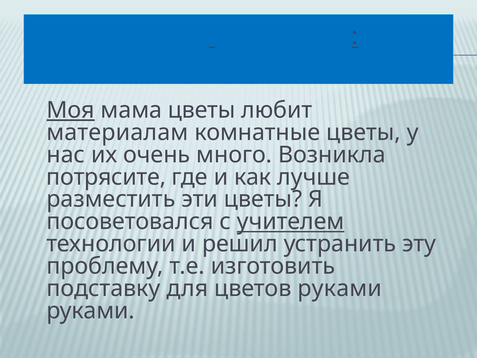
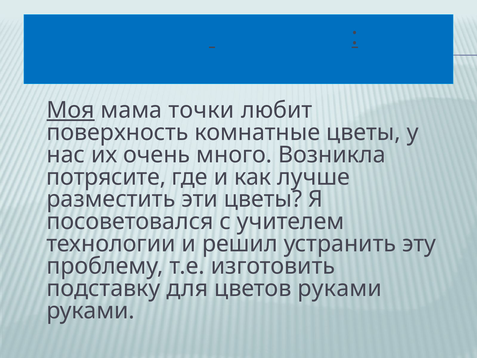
мама цветы: цветы -> точки
материалам: материалам -> поверхность
учителем underline: present -> none
